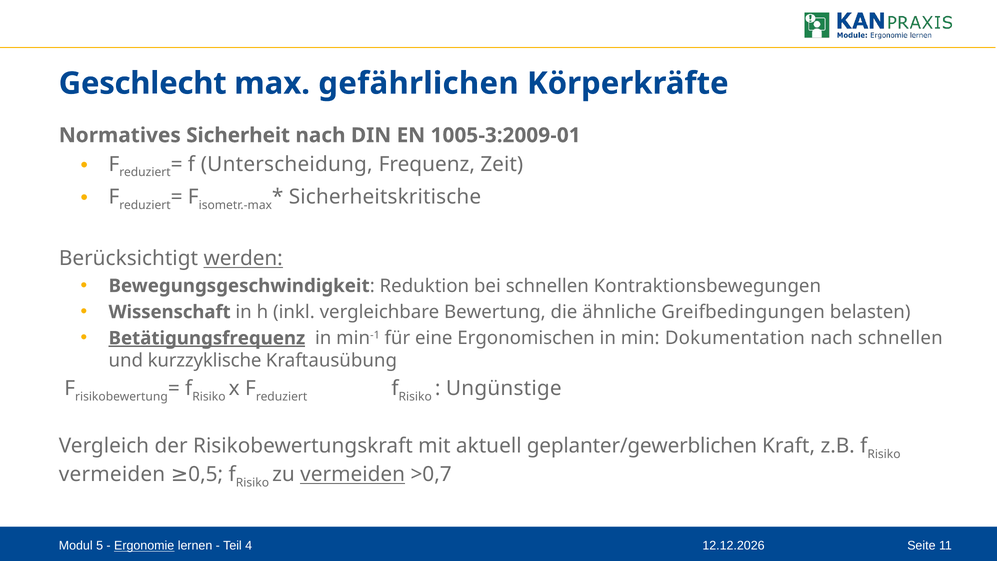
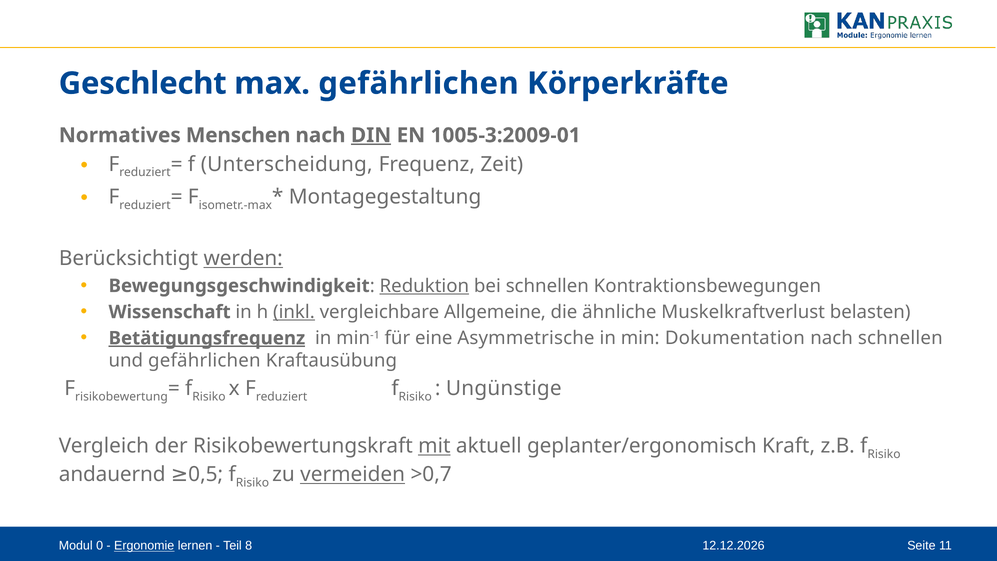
Sicherheit: Sicherheit -> Menschen
DIN underline: none -> present
Sicherheitskritische: Sicherheitskritische -> Montagegestaltung
Reduktion underline: none -> present
inkl underline: none -> present
Bewertung: Bewertung -> Allgemeine
Greifbedingungen: Greifbedingungen -> Muskelkraftverlust
Ergonomischen: Ergonomischen -> Asymmetrische
und kurzzyklische: kurzzyklische -> gefährlichen
mit underline: none -> present
geplanter/gewerblichen: geplanter/gewerblichen -> geplanter/ergonomisch
vermeiden at (112, 474): vermeiden -> andauernd
5: 5 -> 0
4: 4 -> 8
